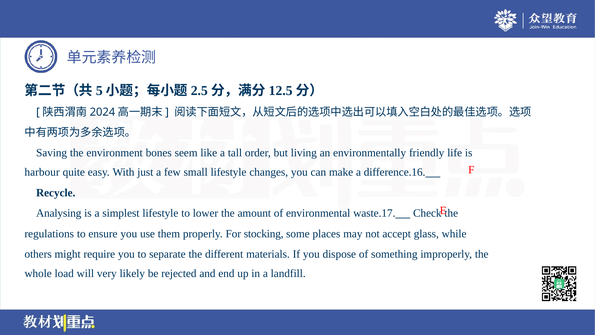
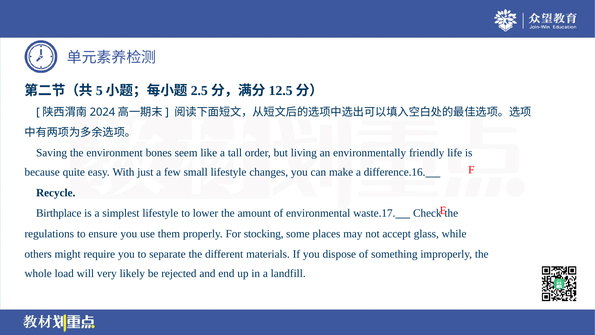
harbour: harbour -> because
Analysing: Analysing -> Birthplace
